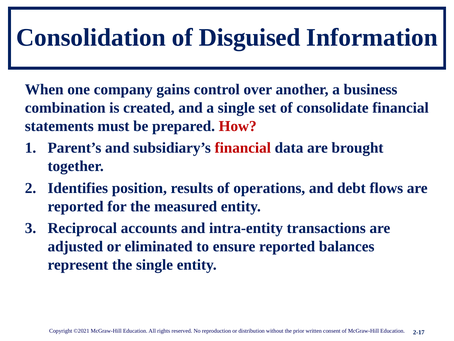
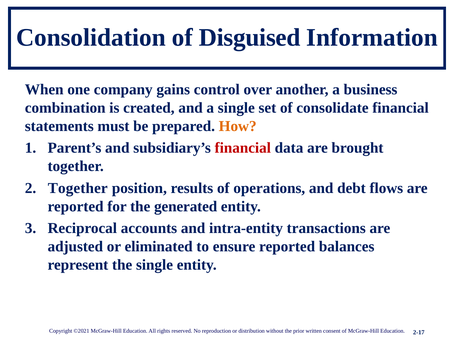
How colour: red -> orange
Identifies at (78, 188): Identifies -> Together
measured: measured -> generated
